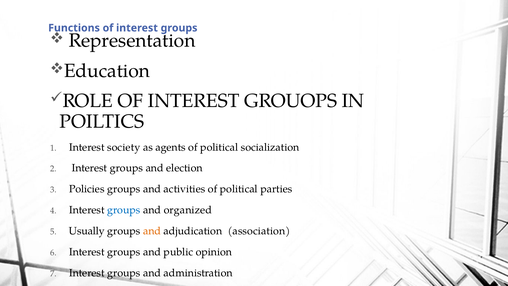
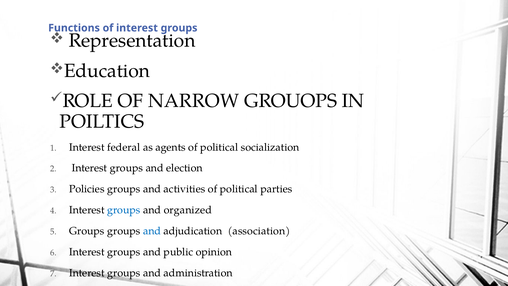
ROLE OF INTEREST: INTEREST -> NARROW
society: society -> federal
Usually at (87, 231): Usually -> Groups
and at (152, 231) colour: orange -> blue
